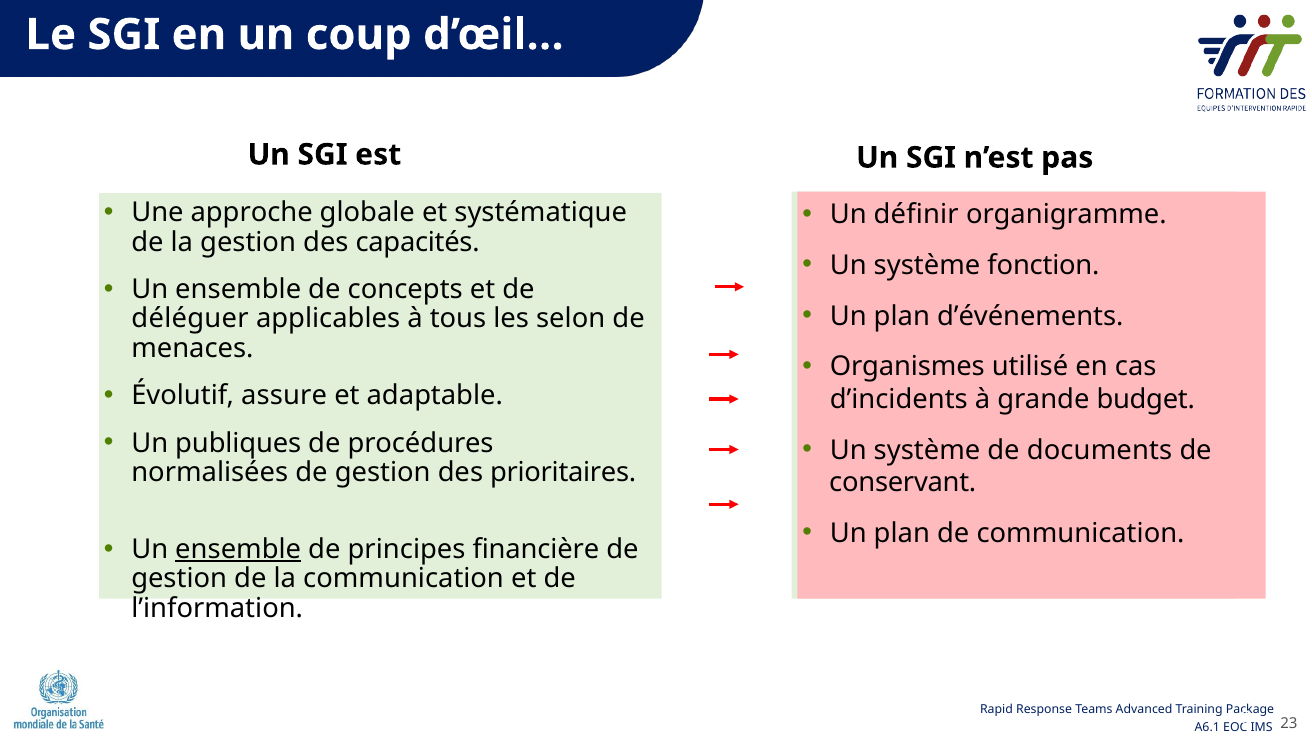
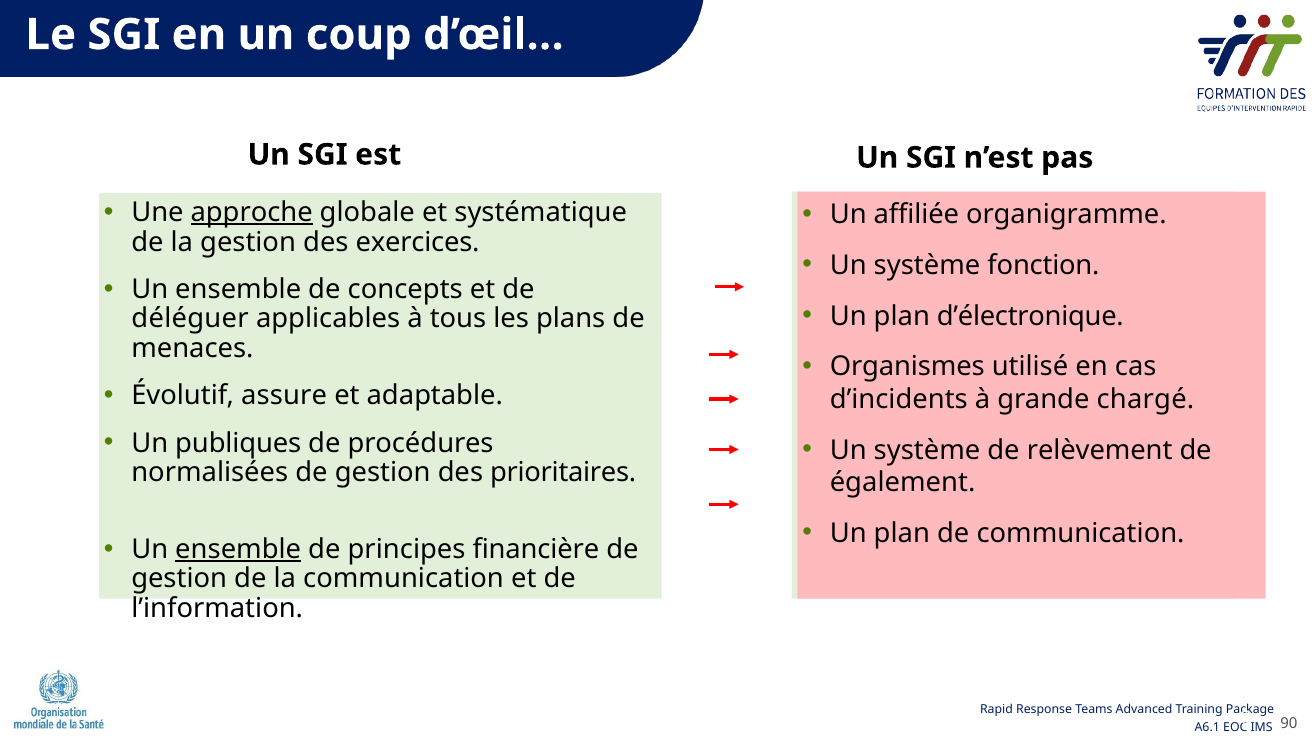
approche underline: none -> present
définir: définir -> affiliée
capacités: capacités -> exercices
d’événements: d’événements -> d’électronique
selon: selon -> plans
budget: budget -> chargé
documents: documents -> relèvement
conservant: conservant -> également
23: 23 -> 90
